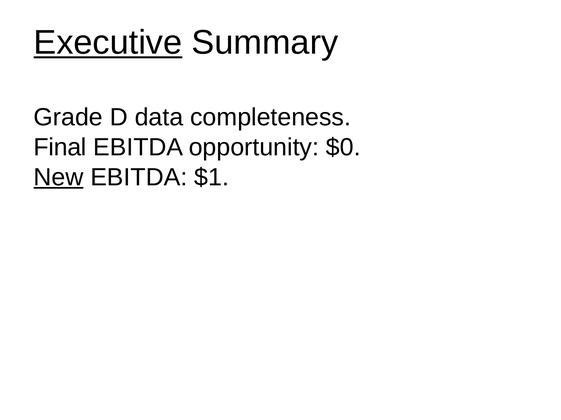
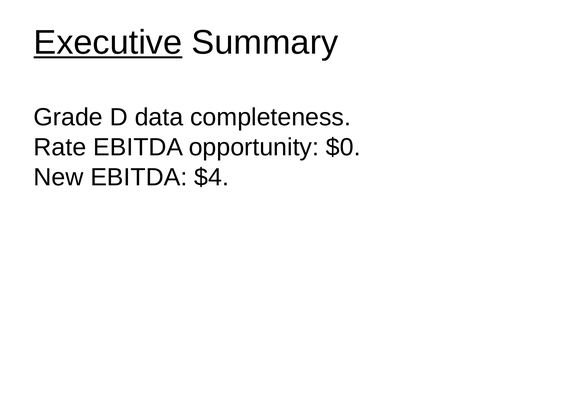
Final: Final -> Rate
New underline: present -> none
$1: $1 -> $4
